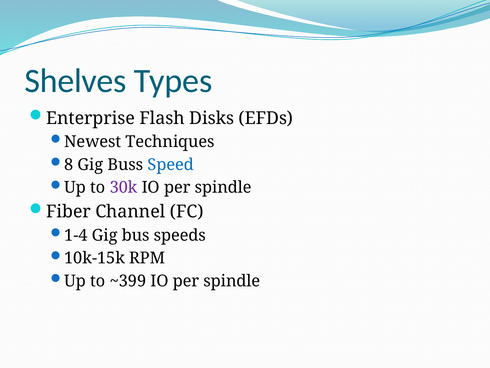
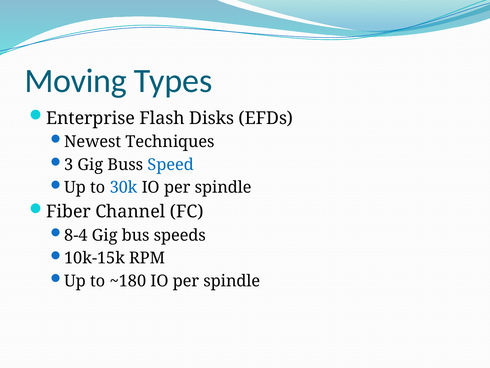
Shelves: Shelves -> Moving
8: 8 -> 3
30k colour: purple -> blue
1-4: 1-4 -> 8-4
~399: ~399 -> ~180
